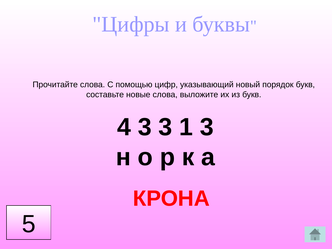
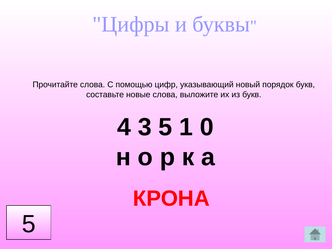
3 3: 3 -> 5
1 3: 3 -> 0
